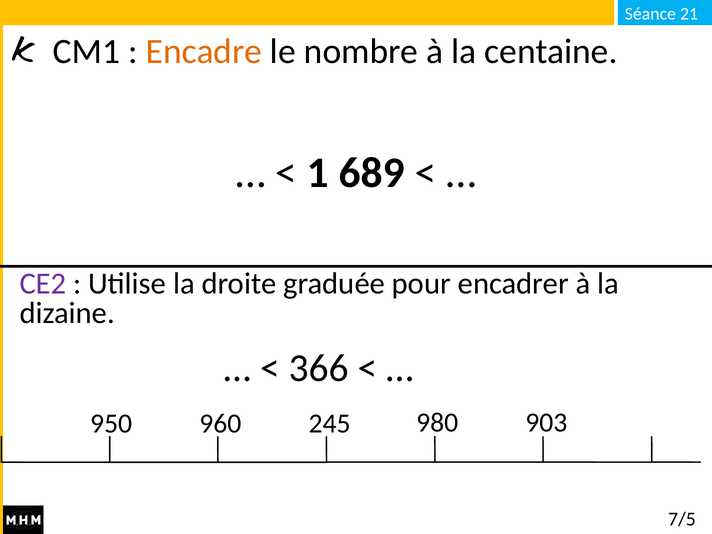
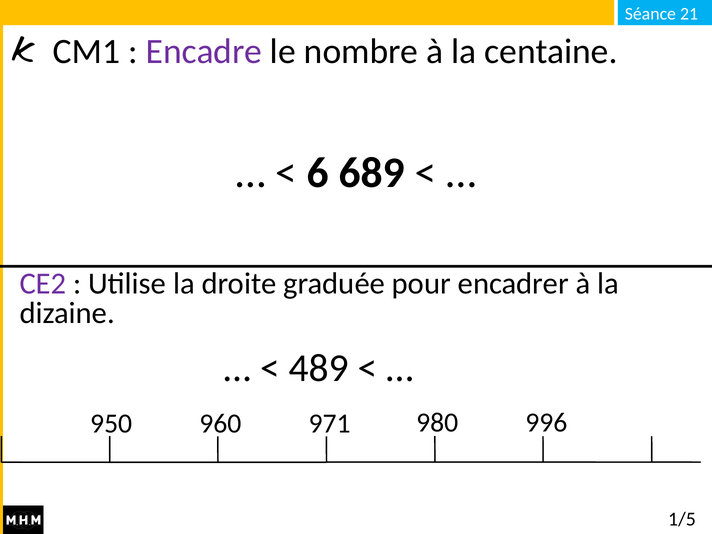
Encadre colour: orange -> purple
1: 1 -> 6
366: 366 -> 489
245: 245 -> 971
903: 903 -> 996
7/5: 7/5 -> 1/5
